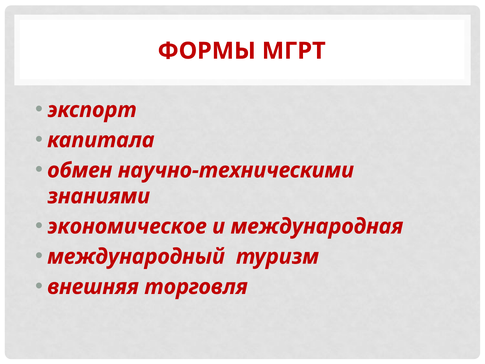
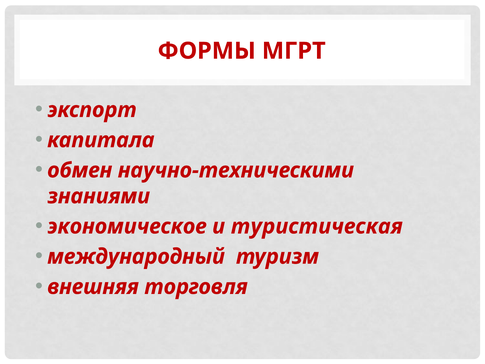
международная: международная -> туристическая
